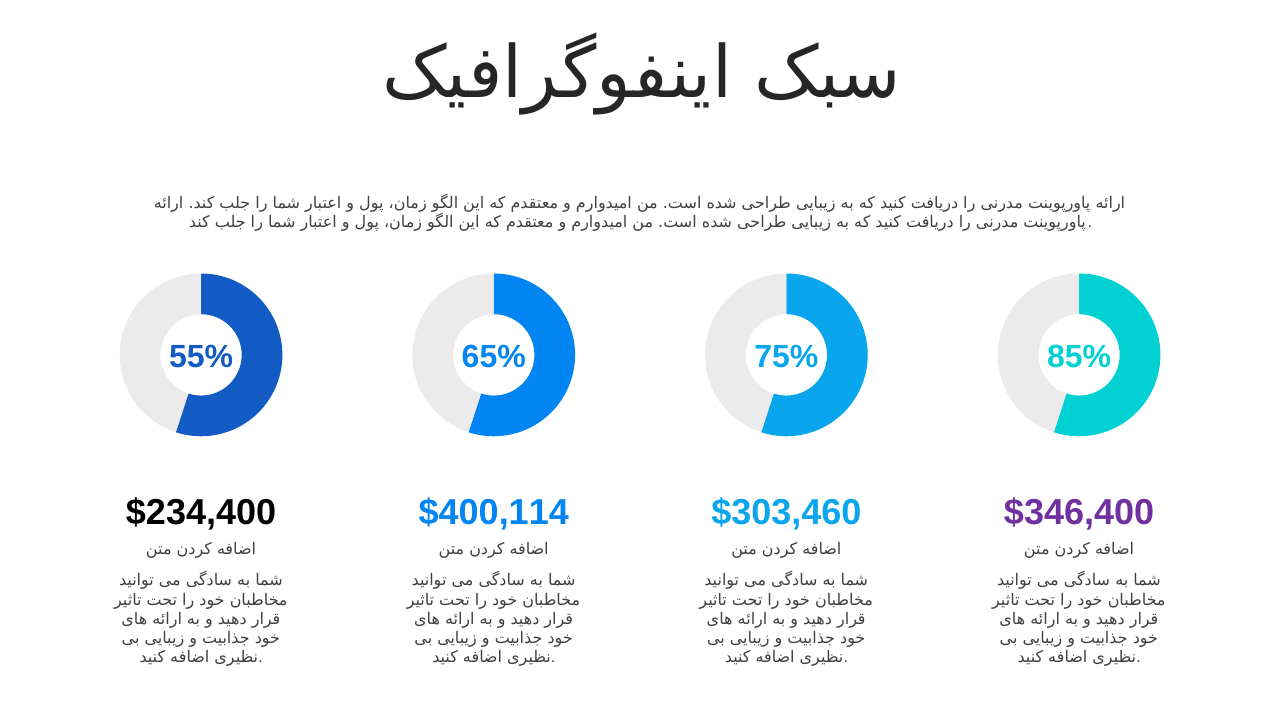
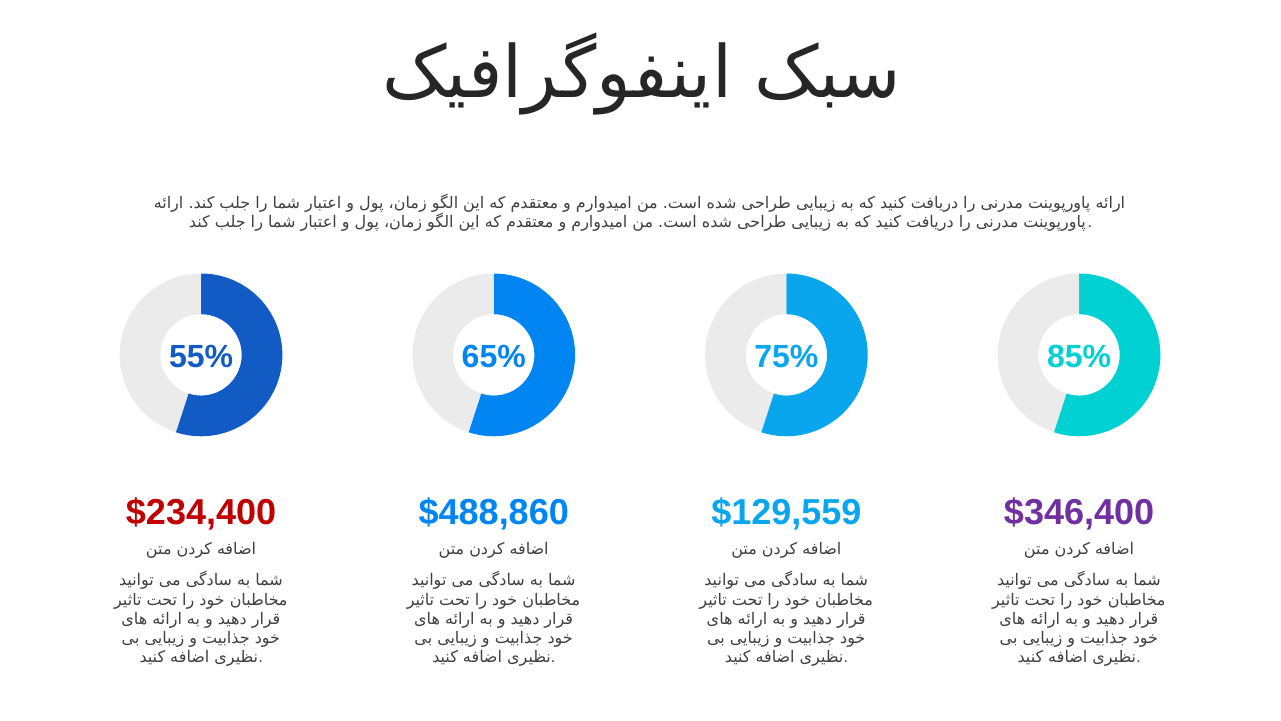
$234,400 colour: black -> red
$400,114: $400,114 -> $488,860
$303,460: $303,460 -> $129,559
